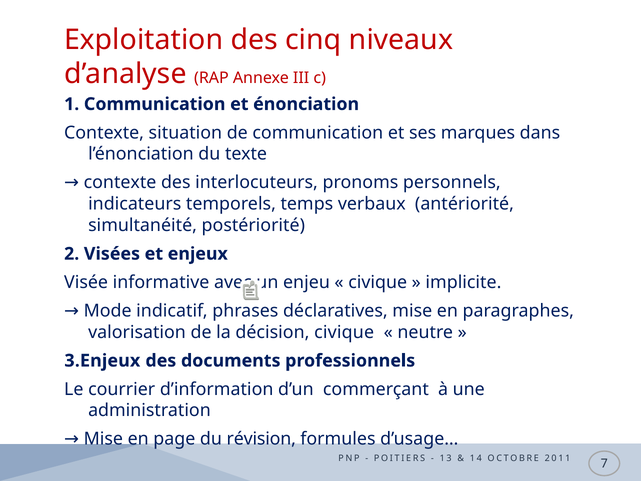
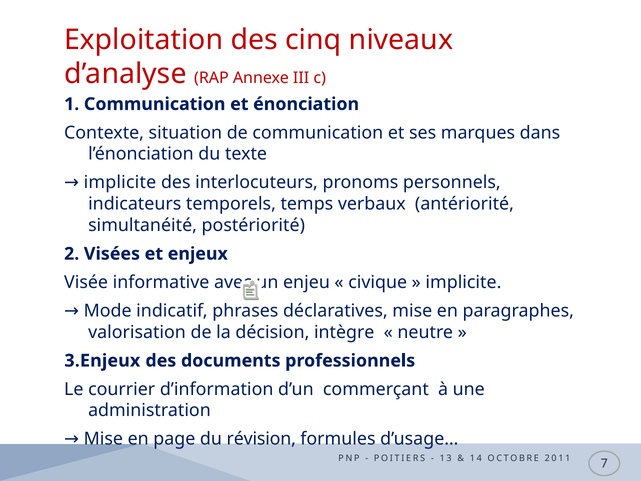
contexte at (120, 182): contexte -> implicite
décision civique: civique -> intègre
